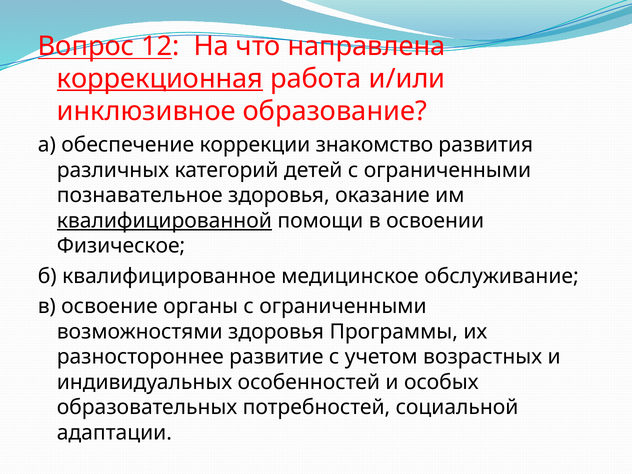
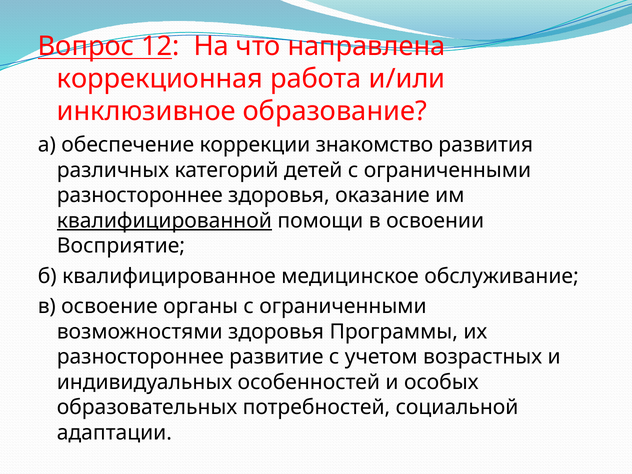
коррекционная underline: present -> none
познавательное at (140, 195): познавательное -> разностороннее
Физическое: Физическое -> Восприятие
